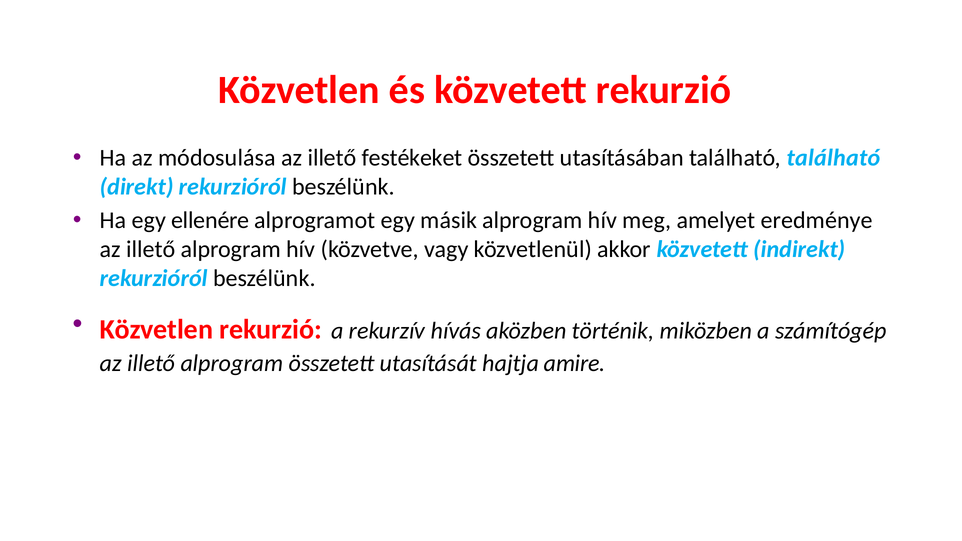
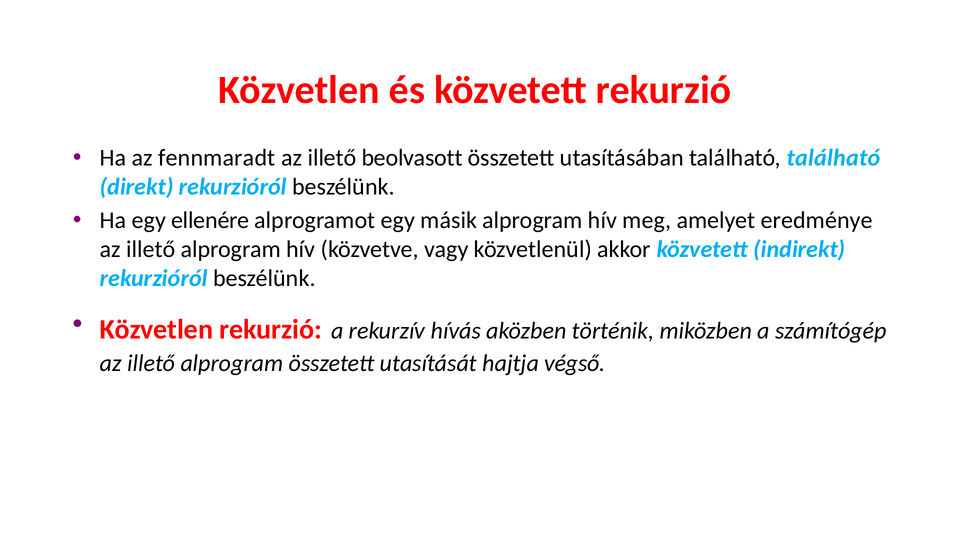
módosulása: módosulása -> fennmaradt
festékeket: festékeket -> beolvasott
amire: amire -> végső
